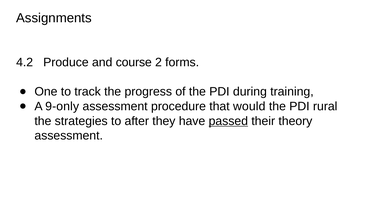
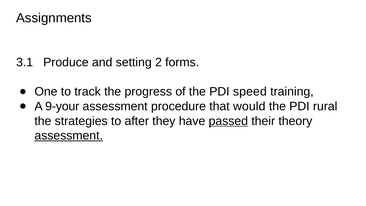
4.2: 4.2 -> 3.1
course: course -> setting
during: during -> speed
9-only: 9-only -> 9-your
assessment at (69, 136) underline: none -> present
